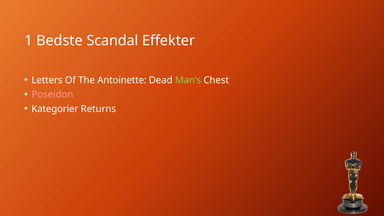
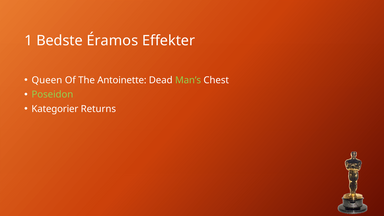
Scandal: Scandal -> Éramos
Letters: Letters -> Queen
Poseidon colour: pink -> light green
